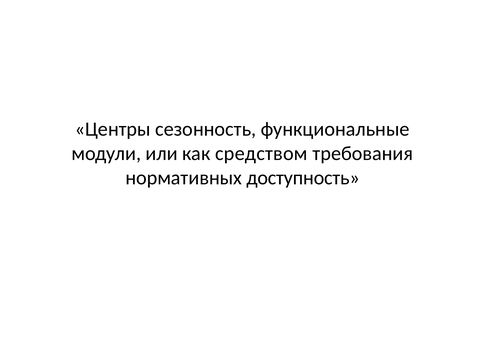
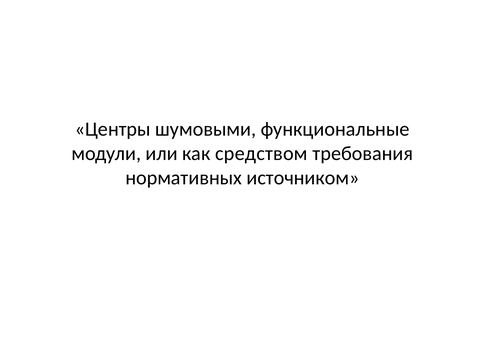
сезонность: сезонность -> шумовыми
доступность: доступность -> источником
